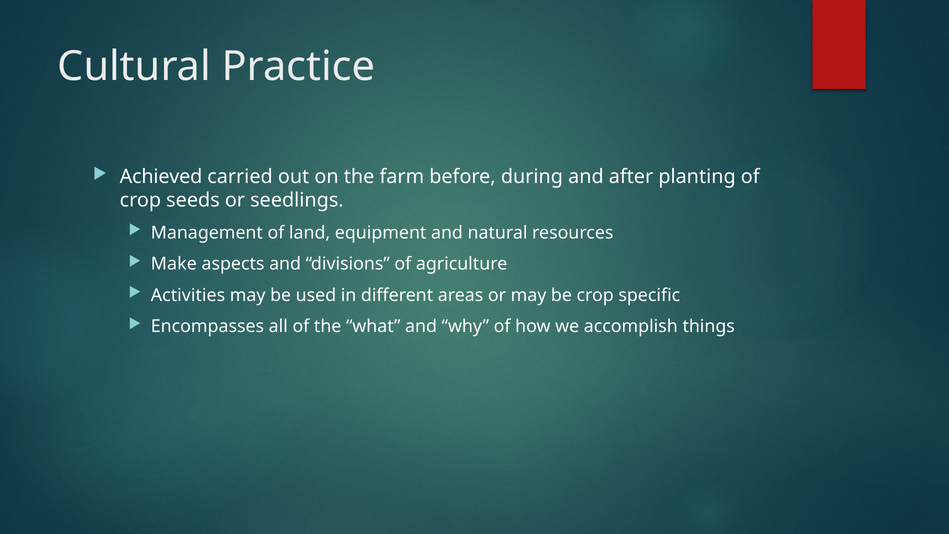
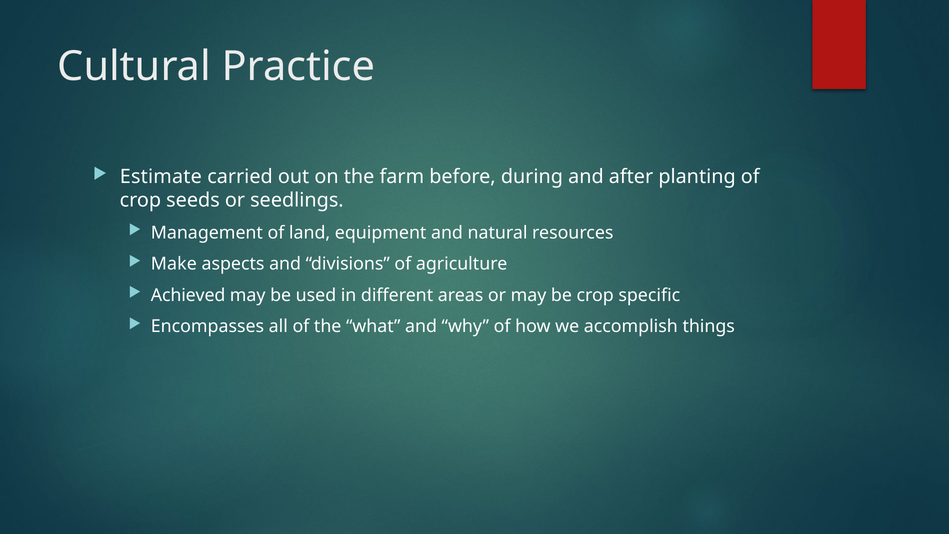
Achieved: Achieved -> Estimate
Activities: Activities -> Achieved
